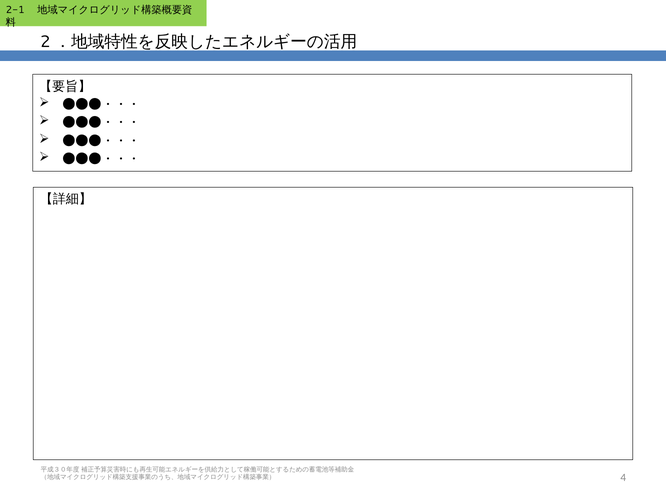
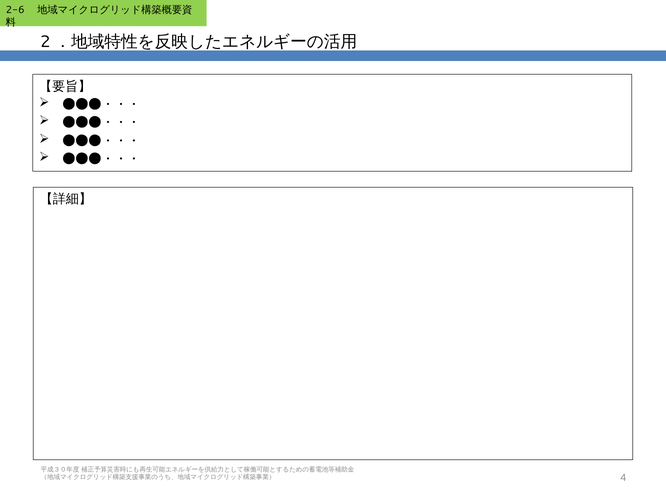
2-1: 2-1 -> 2-6
